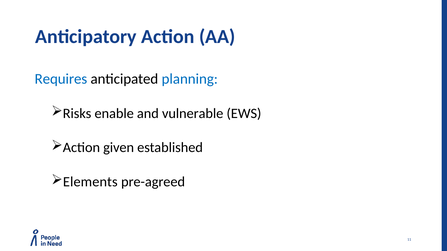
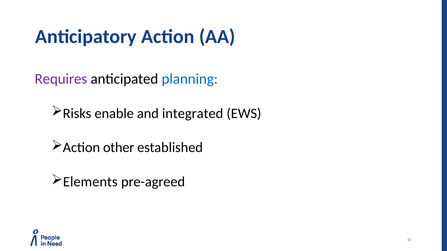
Requires colour: blue -> purple
vulnerable: vulnerable -> integrated
given: given -> other
